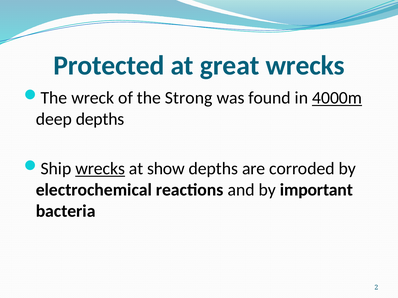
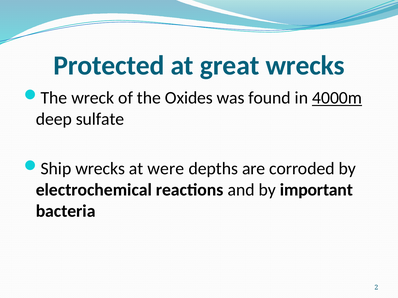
Strong: Strong -> Oxides
deep depths: depths -> sulfate
wrecks at (100, 169) underline: present -> none
show: show -> were
